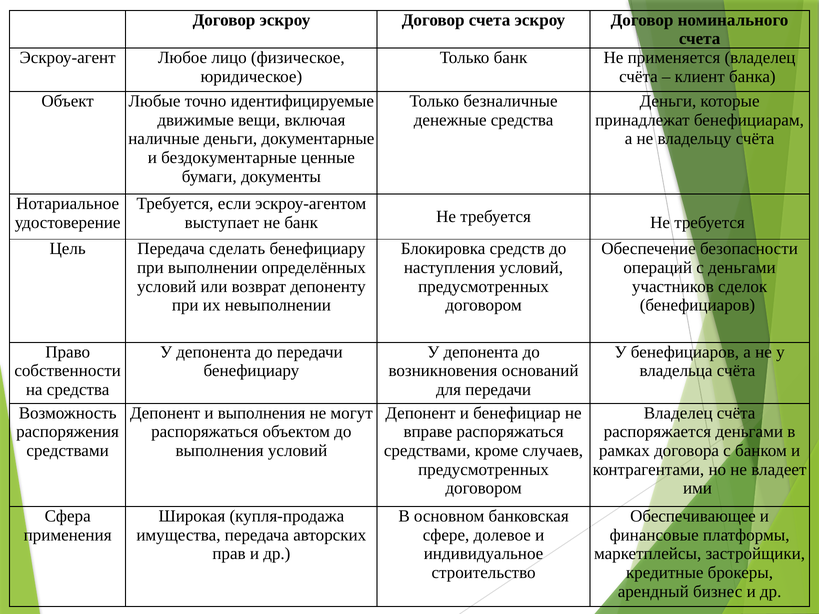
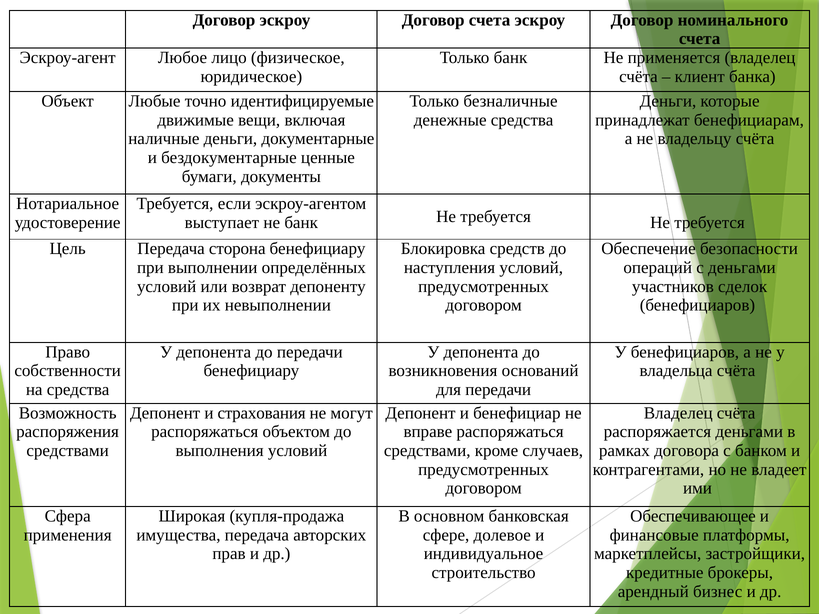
сделать: сделать -> сторона
и выполнения: выполнения -> страхования
